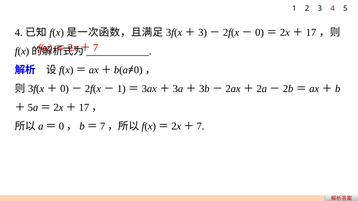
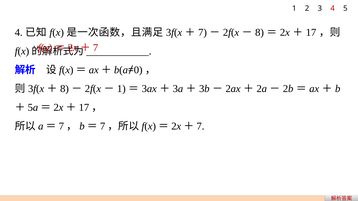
3 at (203, 32): 3 -> 7
0 at (260, 32): 0 -> 8
0 at (65, 89): 0 -> 8
0 at (61, 126): 0 -> 7
